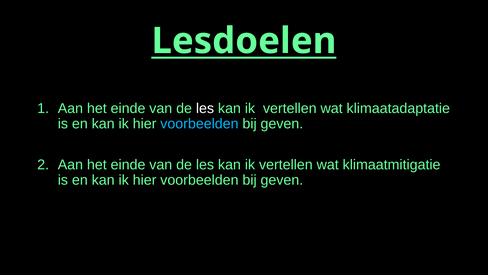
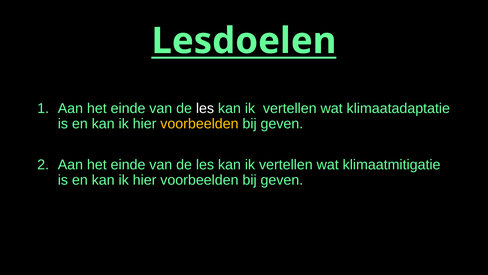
voorbeelden at (199, 123) colour: light blue -> yellow
